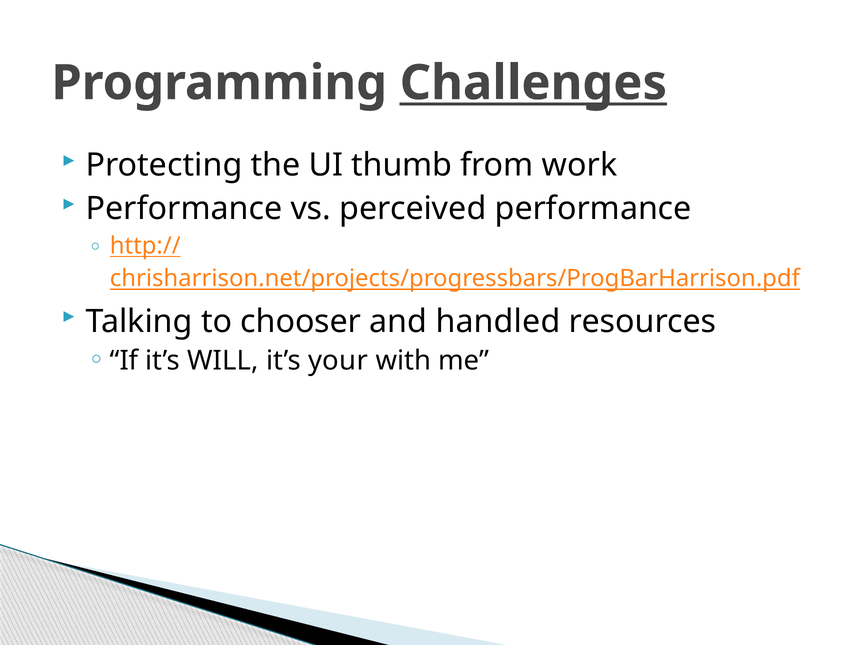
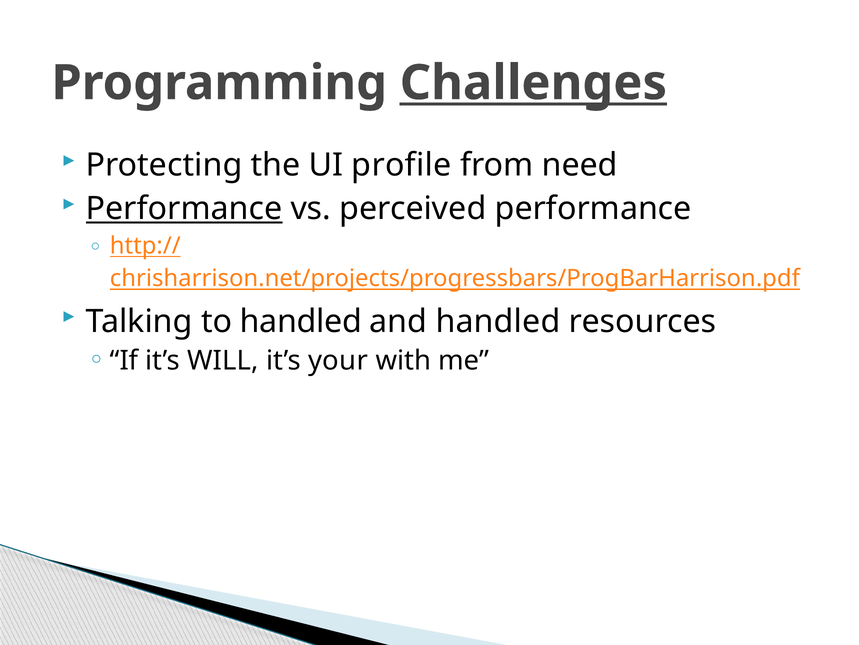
thumb: thumb -> profile
work: work -> need
Performance at (184, 208) underline: none -> present
to chooser: chooser -> handled
